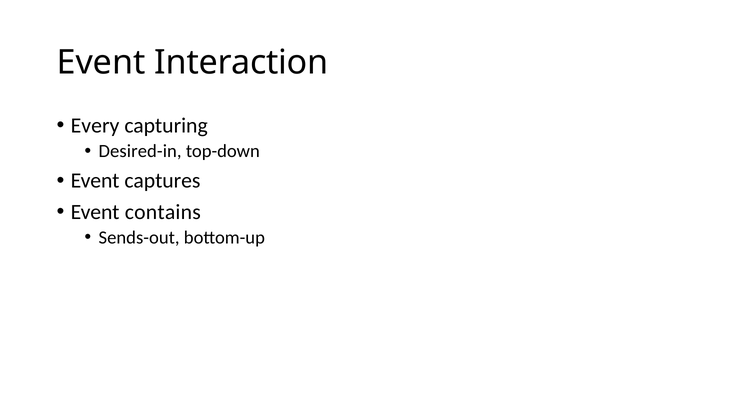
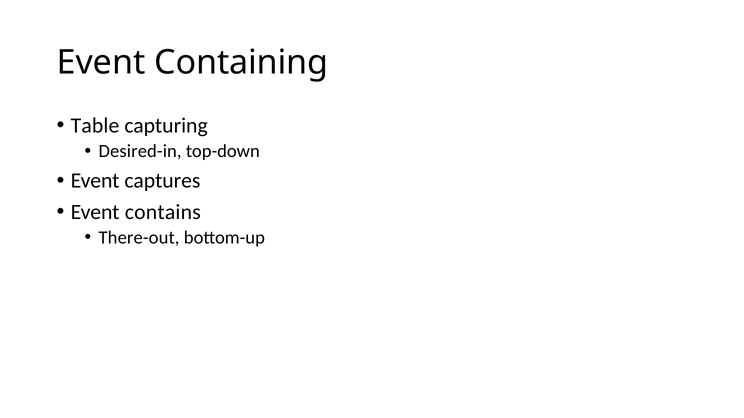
Interaction: Interaction -> Containing
Every: Every -> Table
Sends-out: Sends-out -> There-out
